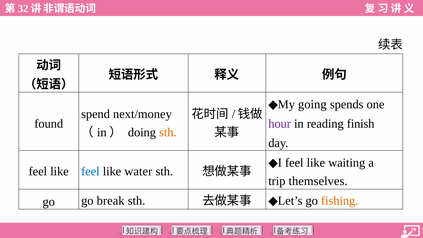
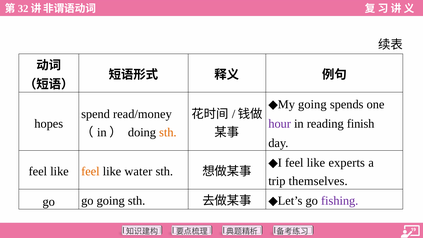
next/money: next/money -> read/money
found: found -> hopes
waiting: waiting -> experts
feel at (90, 171) colour: blue -> orange
go break: break -> going
fishing colour: orange -> purple
